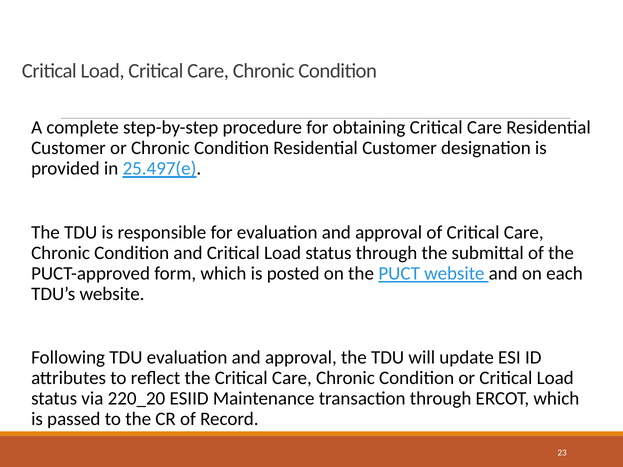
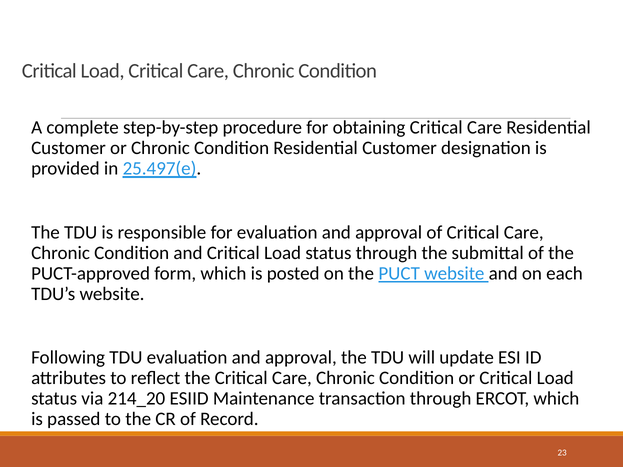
220_20: 220_20 -> 214_20
